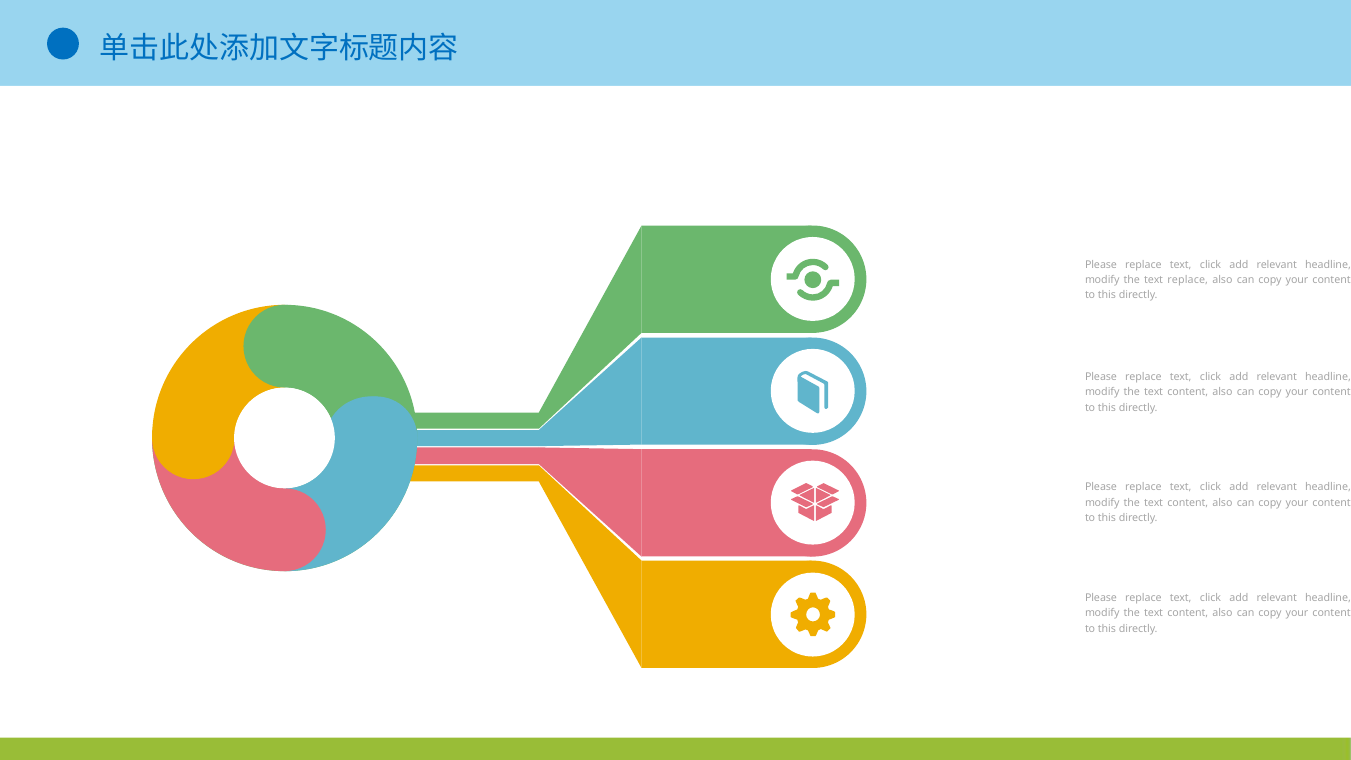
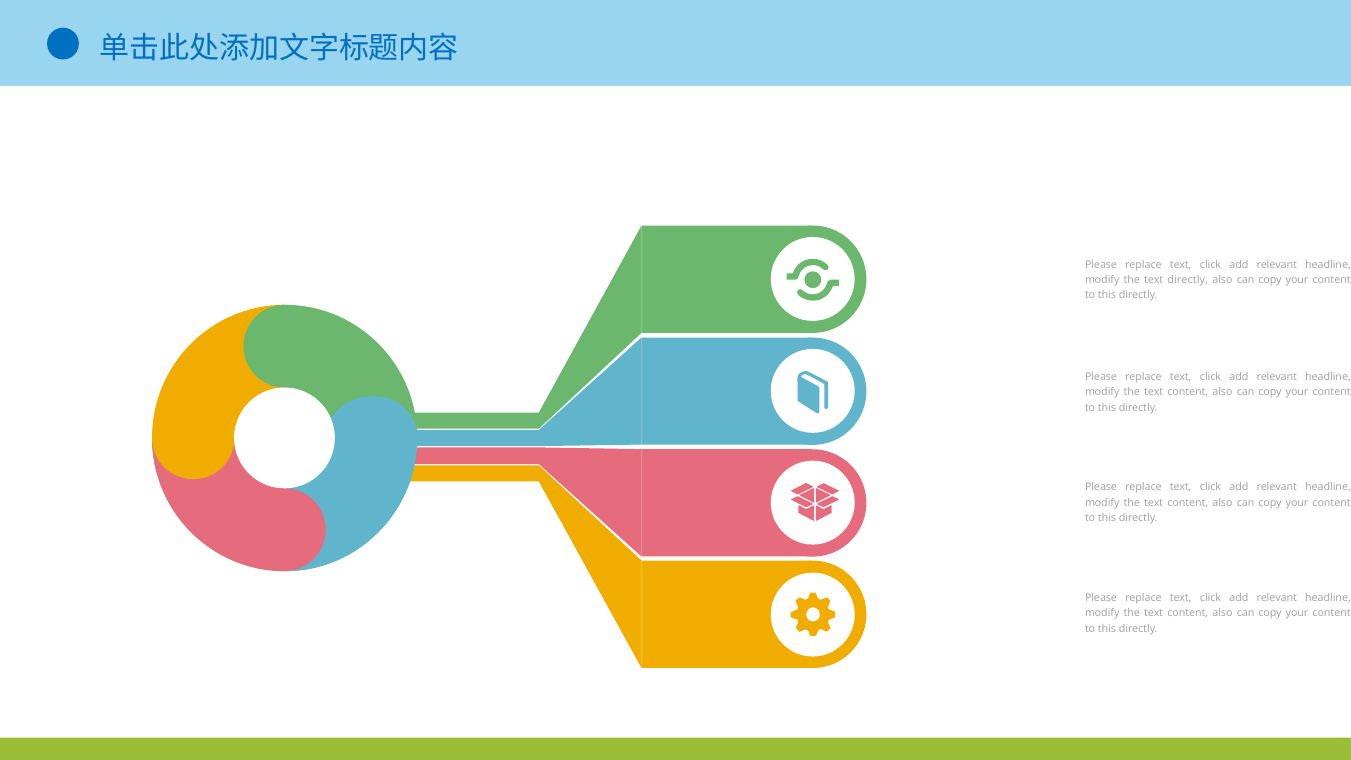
text replace: replace -> directly
